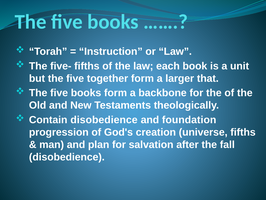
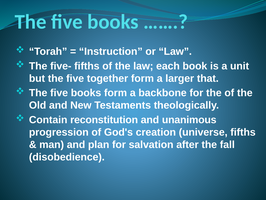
Contain disobedience: disobedience -> reconstitution
foundation: foundation -> unanimous
